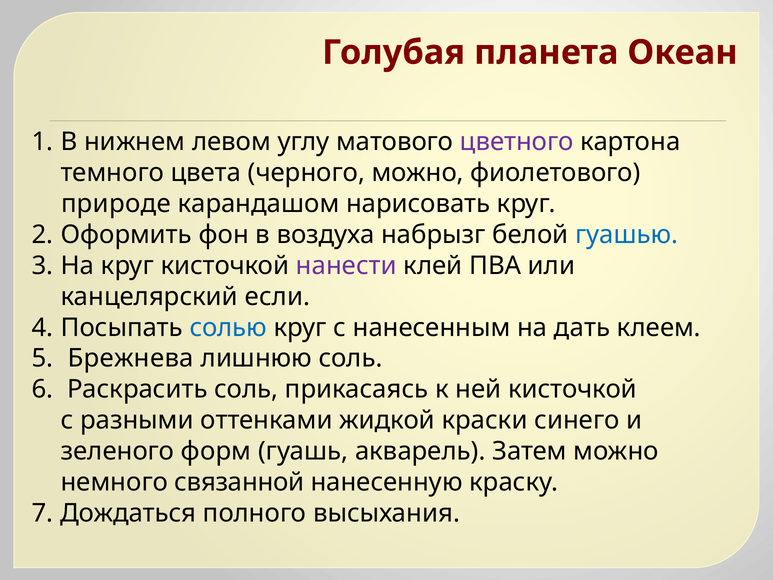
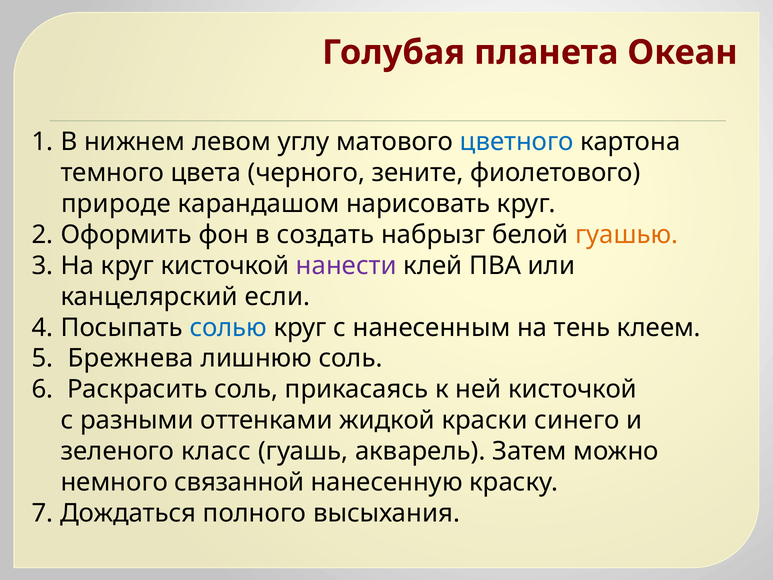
цветного colour: purple -> blue
черного можно: можно -> зените
воздуха: воздуха -> создать
гуашью colour: blue -> orange
дать: дать -> тень
форм: форм -> класс
